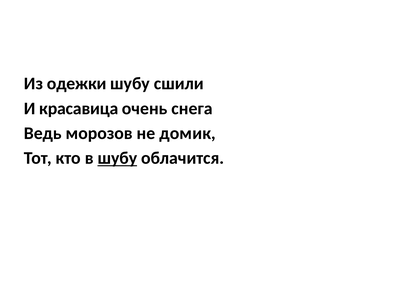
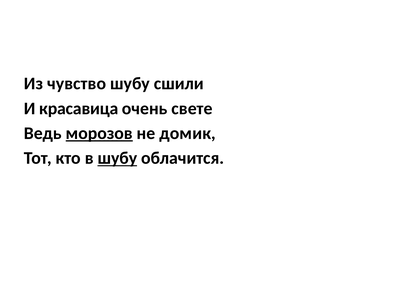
одежки: одежки -> чувство
снега: снега -> свете
морозов underline: none -> present
